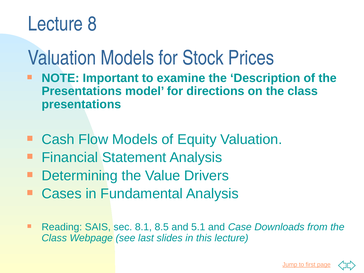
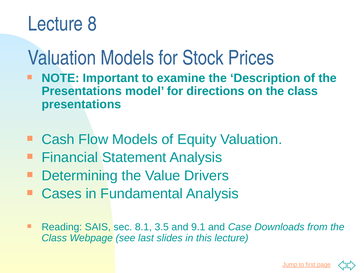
8.5: 8.5 -> 3.5
5.1: 5.1 -> 9.1
